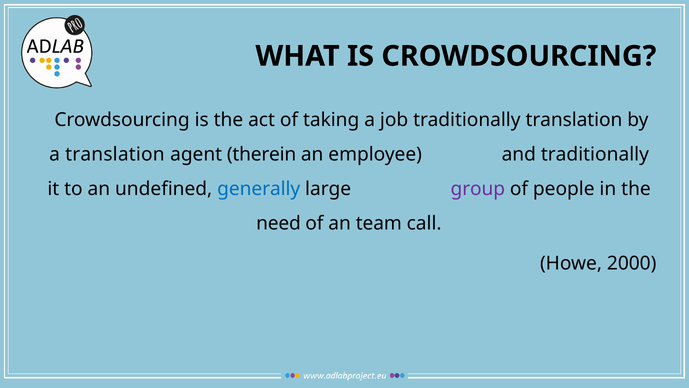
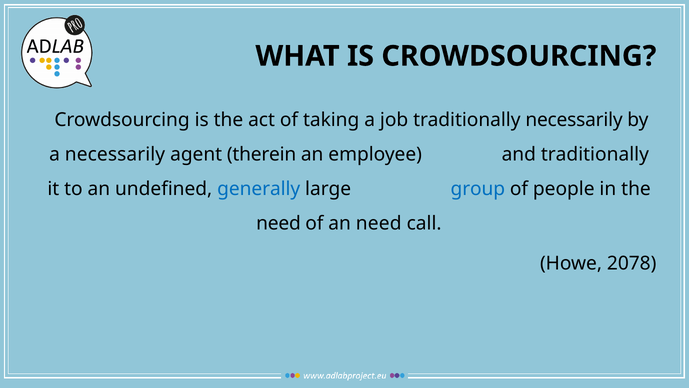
traditionally translation: translation -> necessarily
a translation: translation -> necessarily
group colour: purple -> blue
an team: team -> need
2000: 2000 -> 2078
